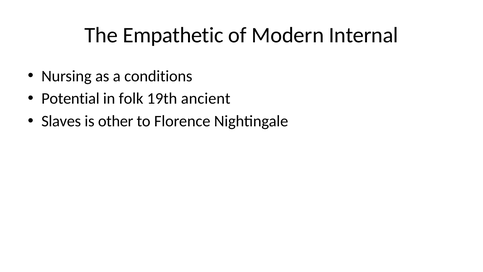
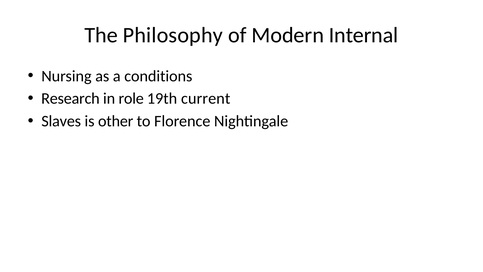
Empathetic: Empathetic -> Philosophy
Potential: Potential -> Research
folk: folk -> role
ancient: ancient -> current
